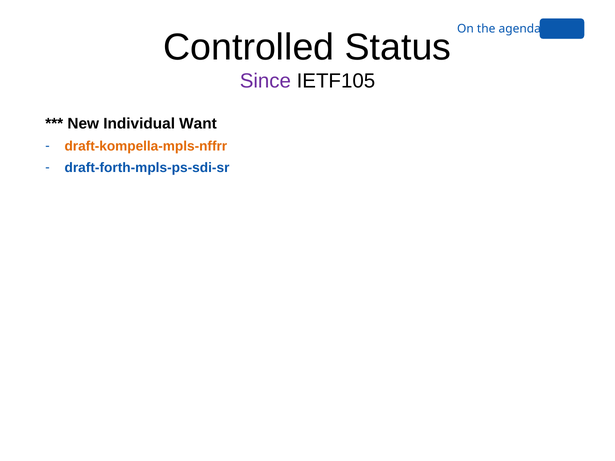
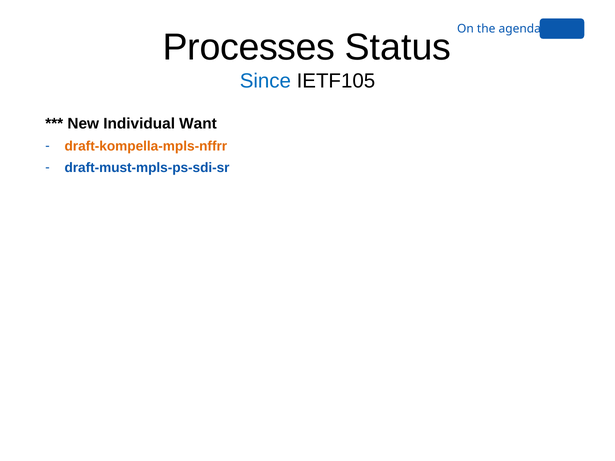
Controlled: Controlled -> Processes
Since colour: purple -> blue
draft-forth-mpls-ps-sdi-sr: draft-forth-mpls-ps-sdi-sr -> draft-must-mpls-ps-sdi-sr
